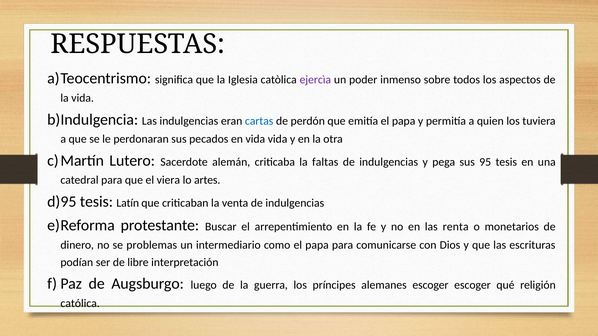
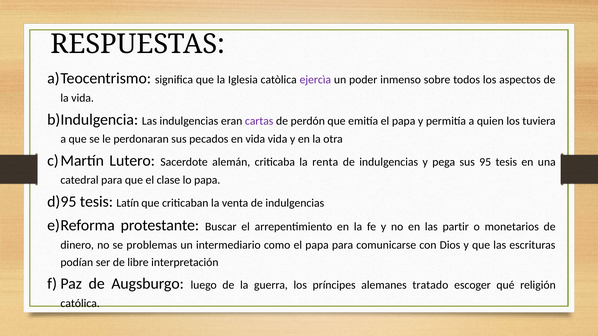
cartas colour: blue -> purple
faltas: faltas -> renta
viera: viera -> clase
lo artes: artes -> papa
renta: renta -> partir
alemanes escoger: escoger -> tratado
